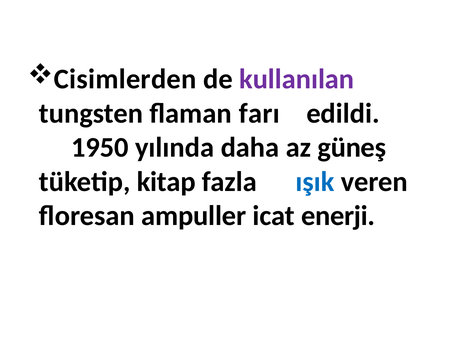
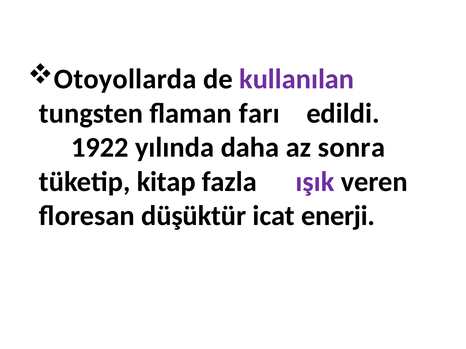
Cisimlerden: Cisimlerden -> Otoyollarda
1950: 1950 -> 1922
güneş: güneş -> sonra
ışık colour: blue -> purple
ampuller: ampuller -> düşüktür
